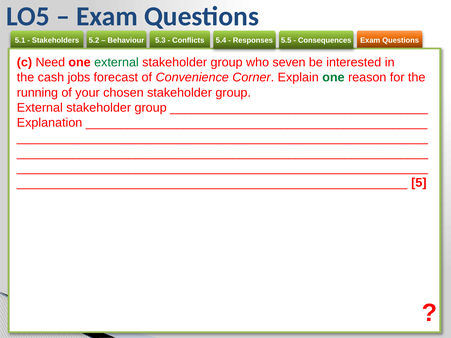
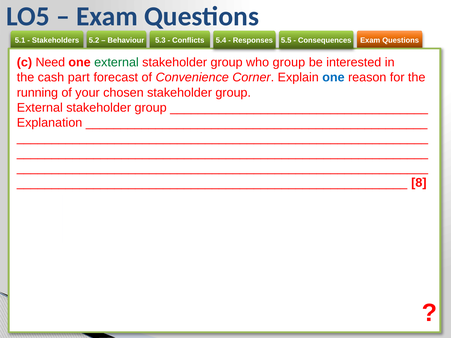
who seven: seven -> group
jobs: jobs -> part
one at (333, 78) colour: green -> blue
5: 5 -> 8
